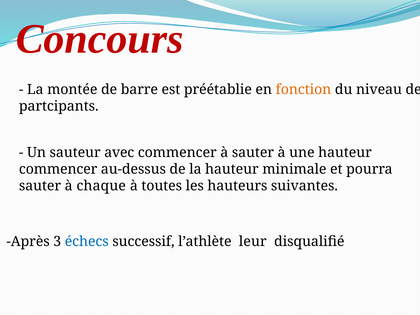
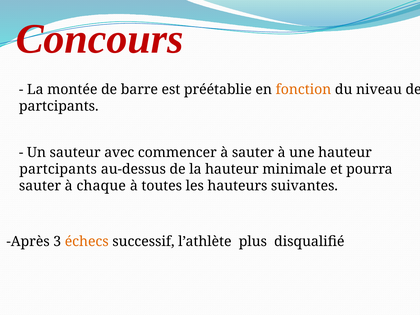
commencer at (58, 169): commencer -> partcipants
échecs colour: blue -> orange
leur: leur -> plus
